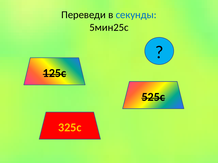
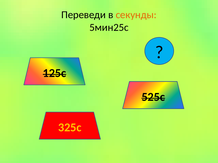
секунды colour: blue -> orange
